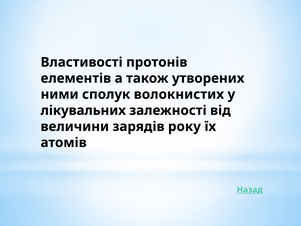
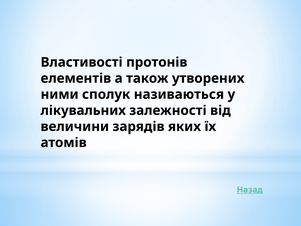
волокнистих: волокнистих -> називаються
року: року -> яких
